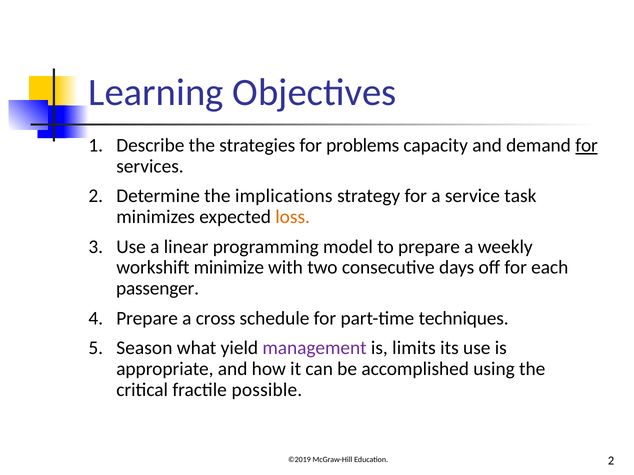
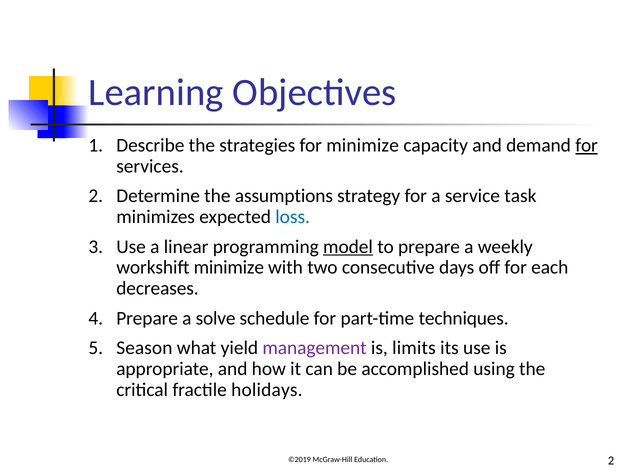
for problems: problems -> minimize
implications: implications -> assumptions
loss colour: orange -> blue
model underline: none -> present
passenger: passenger -> decreases
cross: cross -> solve
possible: possible -> holidays
